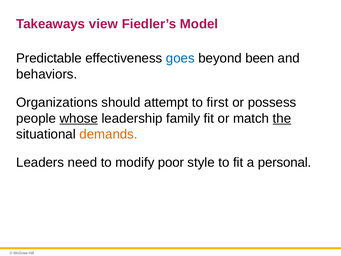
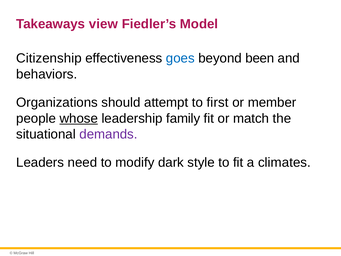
Predictable: Predictable -> Citizenship
possess: possess -> member
the underline: present -> none
demands colour: orange -> purple
poor: poor -> dark
personal: personal -> climates
